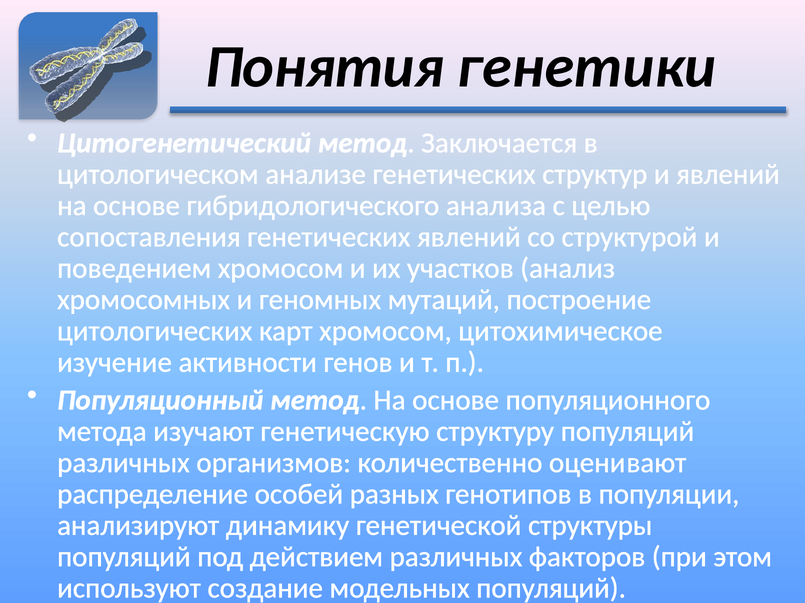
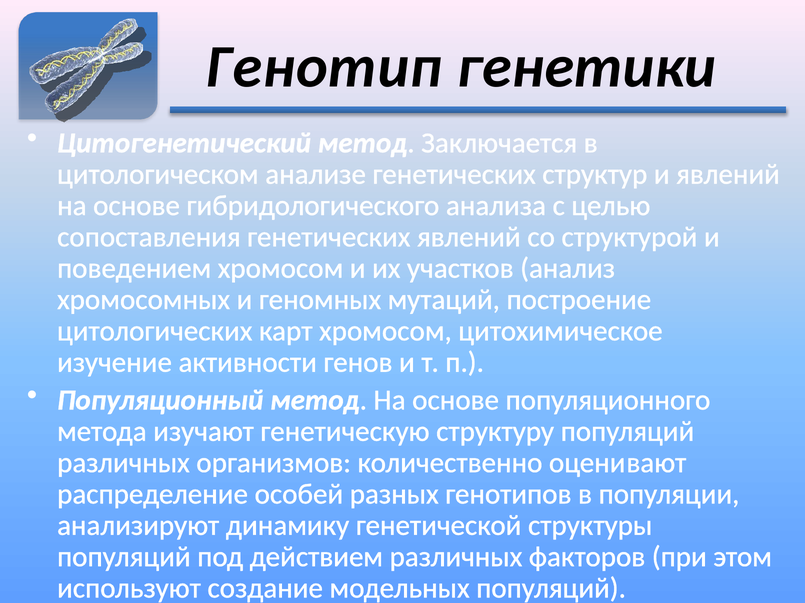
Понятия: Понятия -> Генотип
